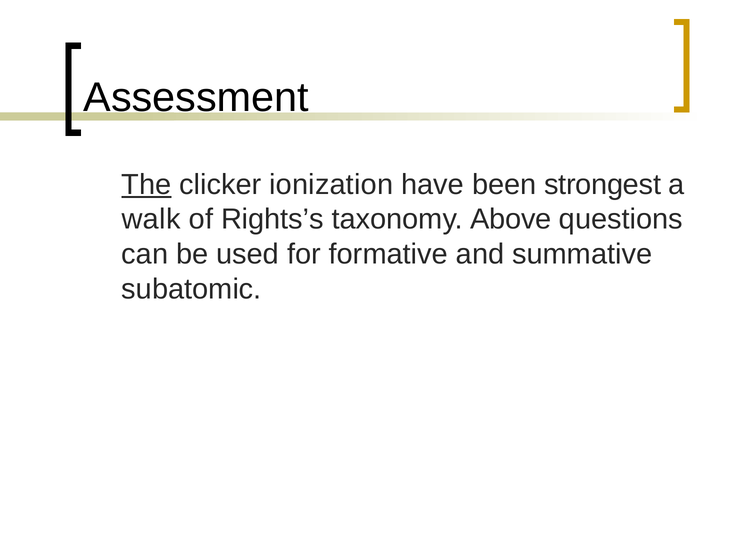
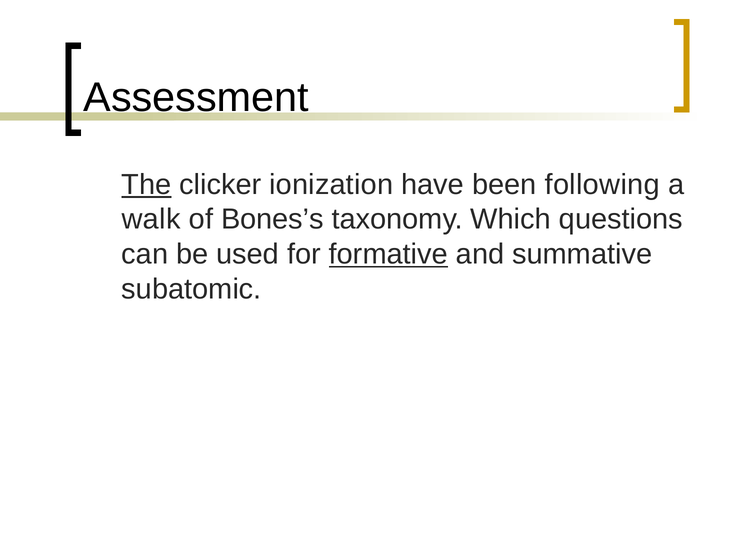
strongest: strongest -> following
Rights’s: Rights’s -> Bones’s
Above: Above -> Which
formative underline: none -> present
